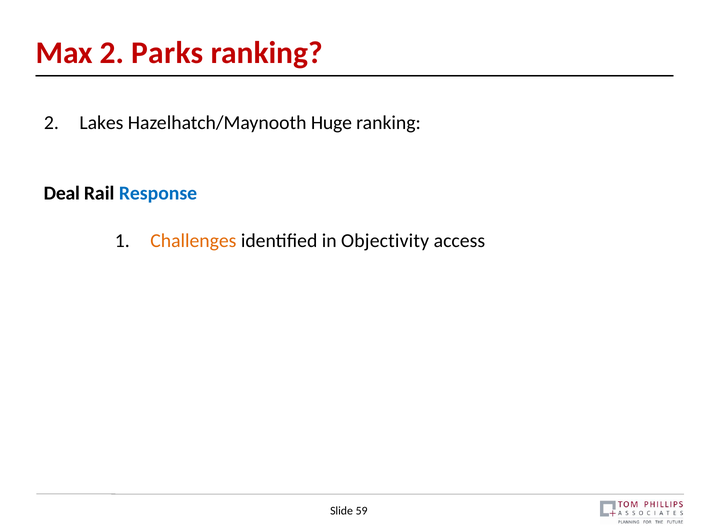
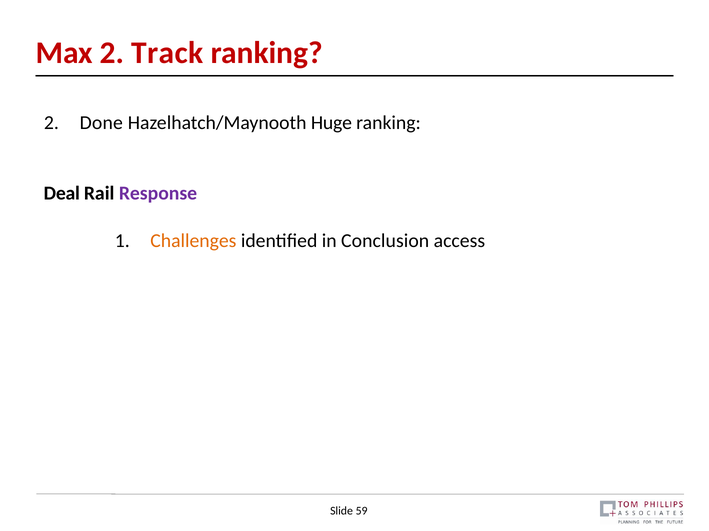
Parks: Parks -> Track
Lakes: Lakes -> Done
Response colour: blue -> purple
Objectivity: Objectivity -> Conclusion
